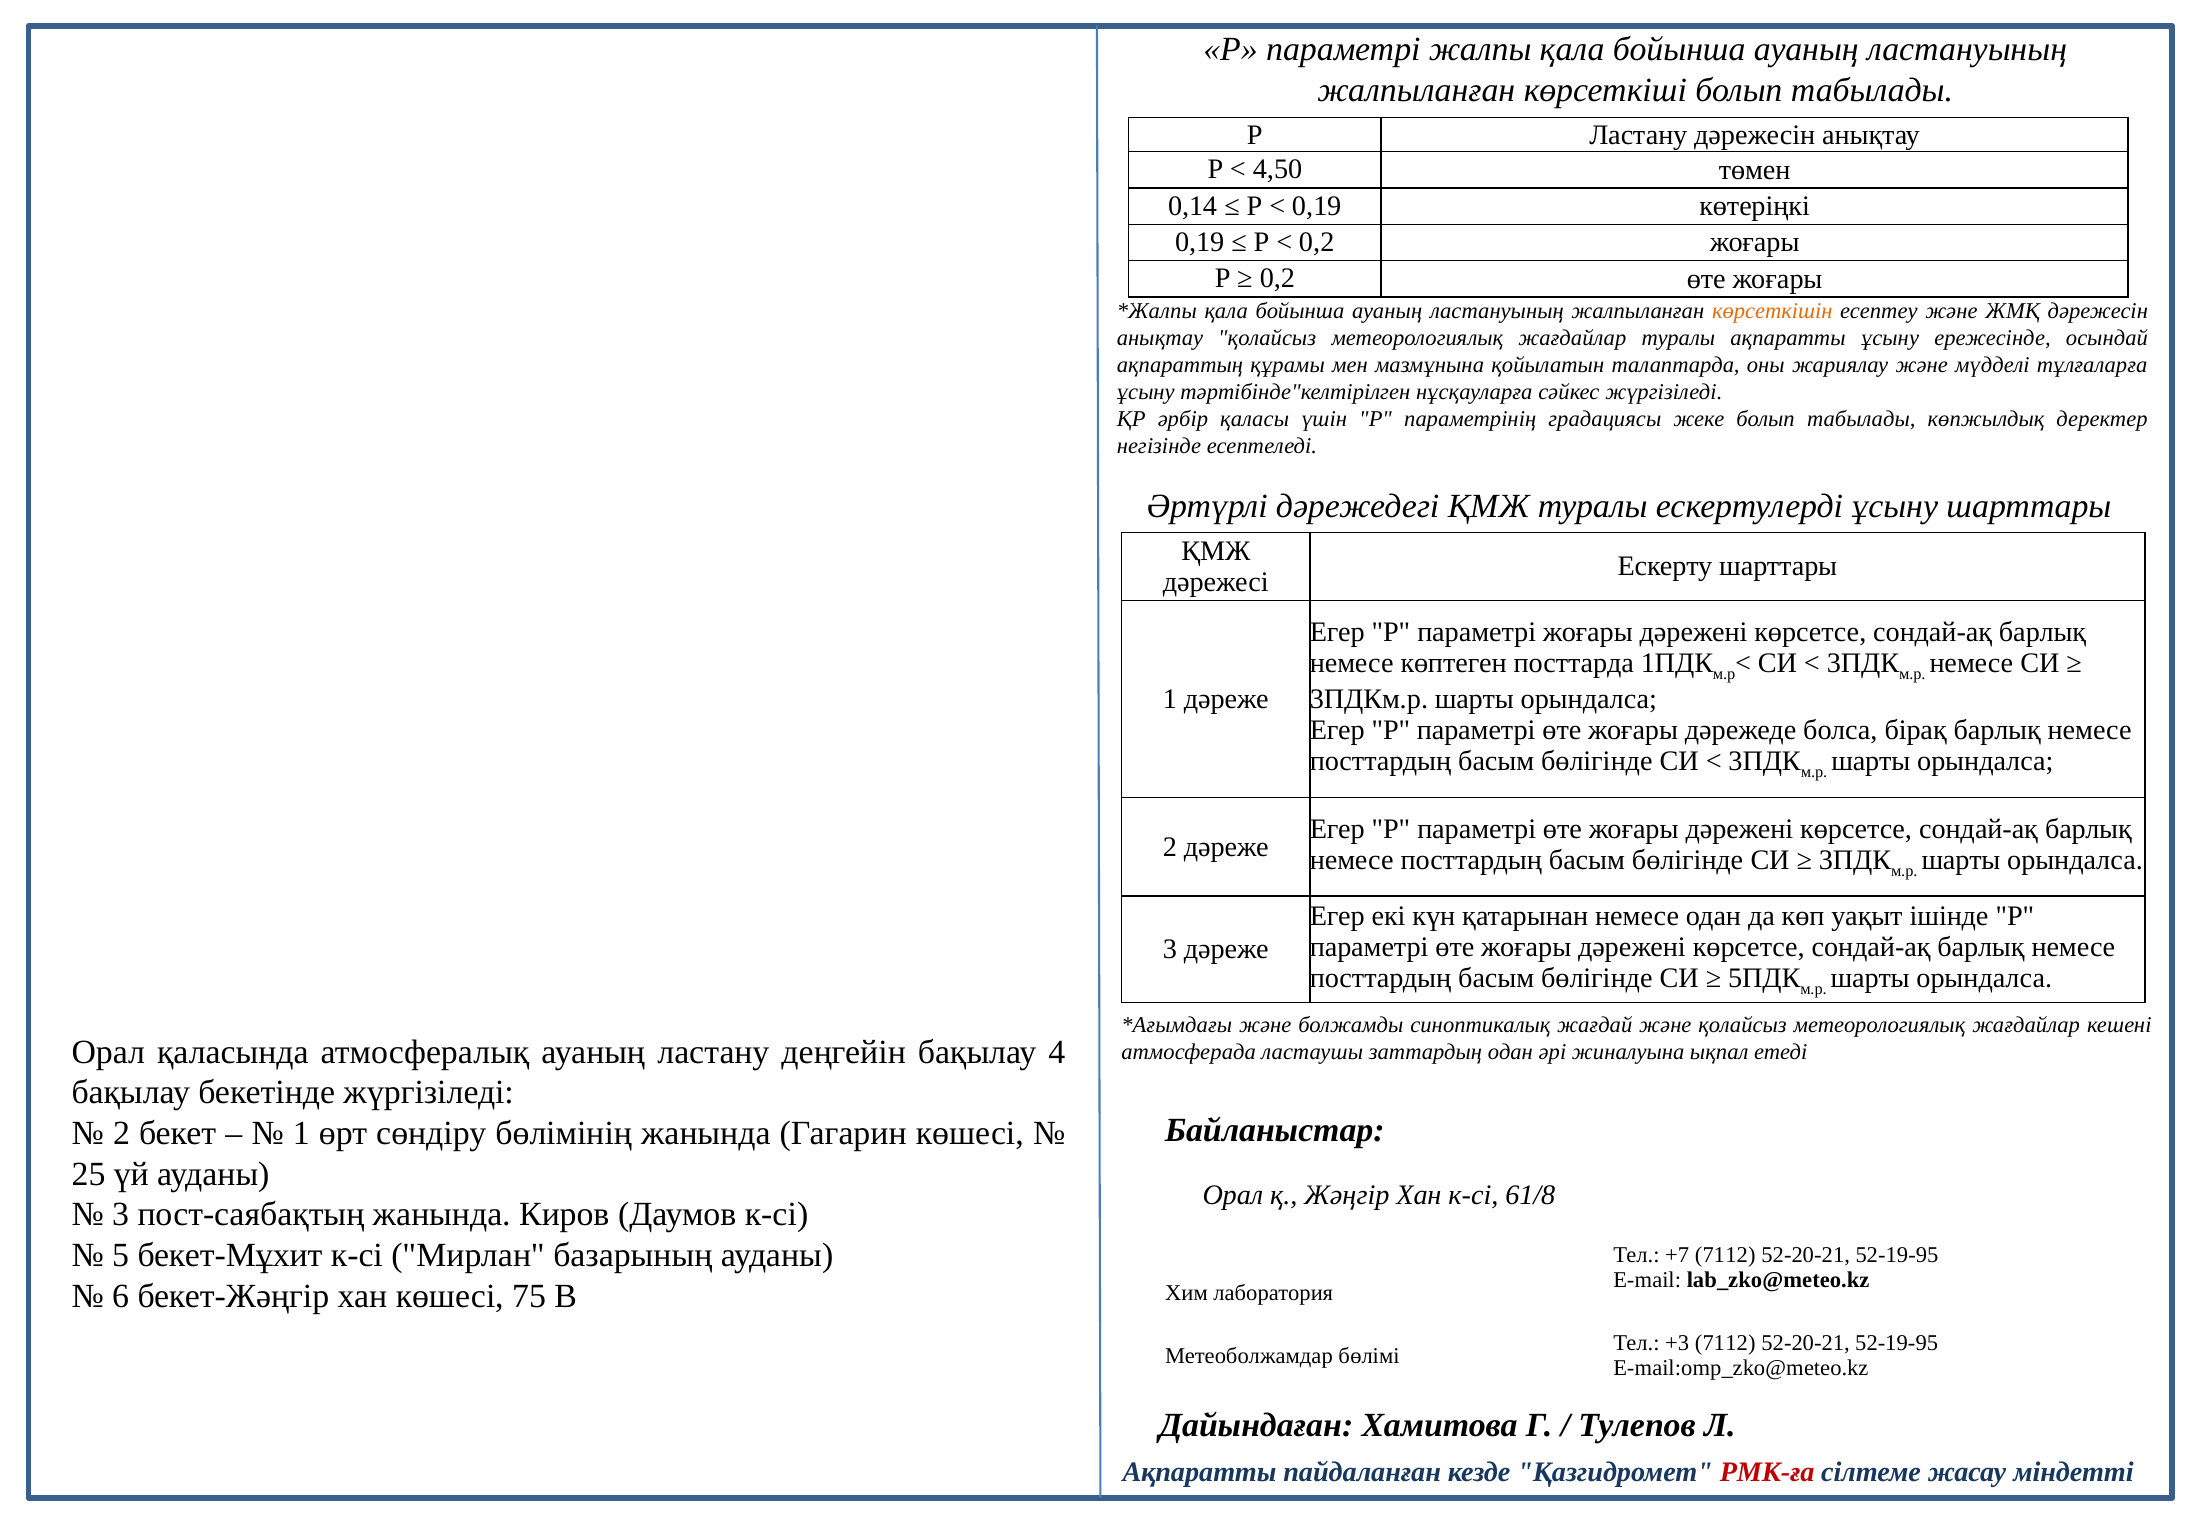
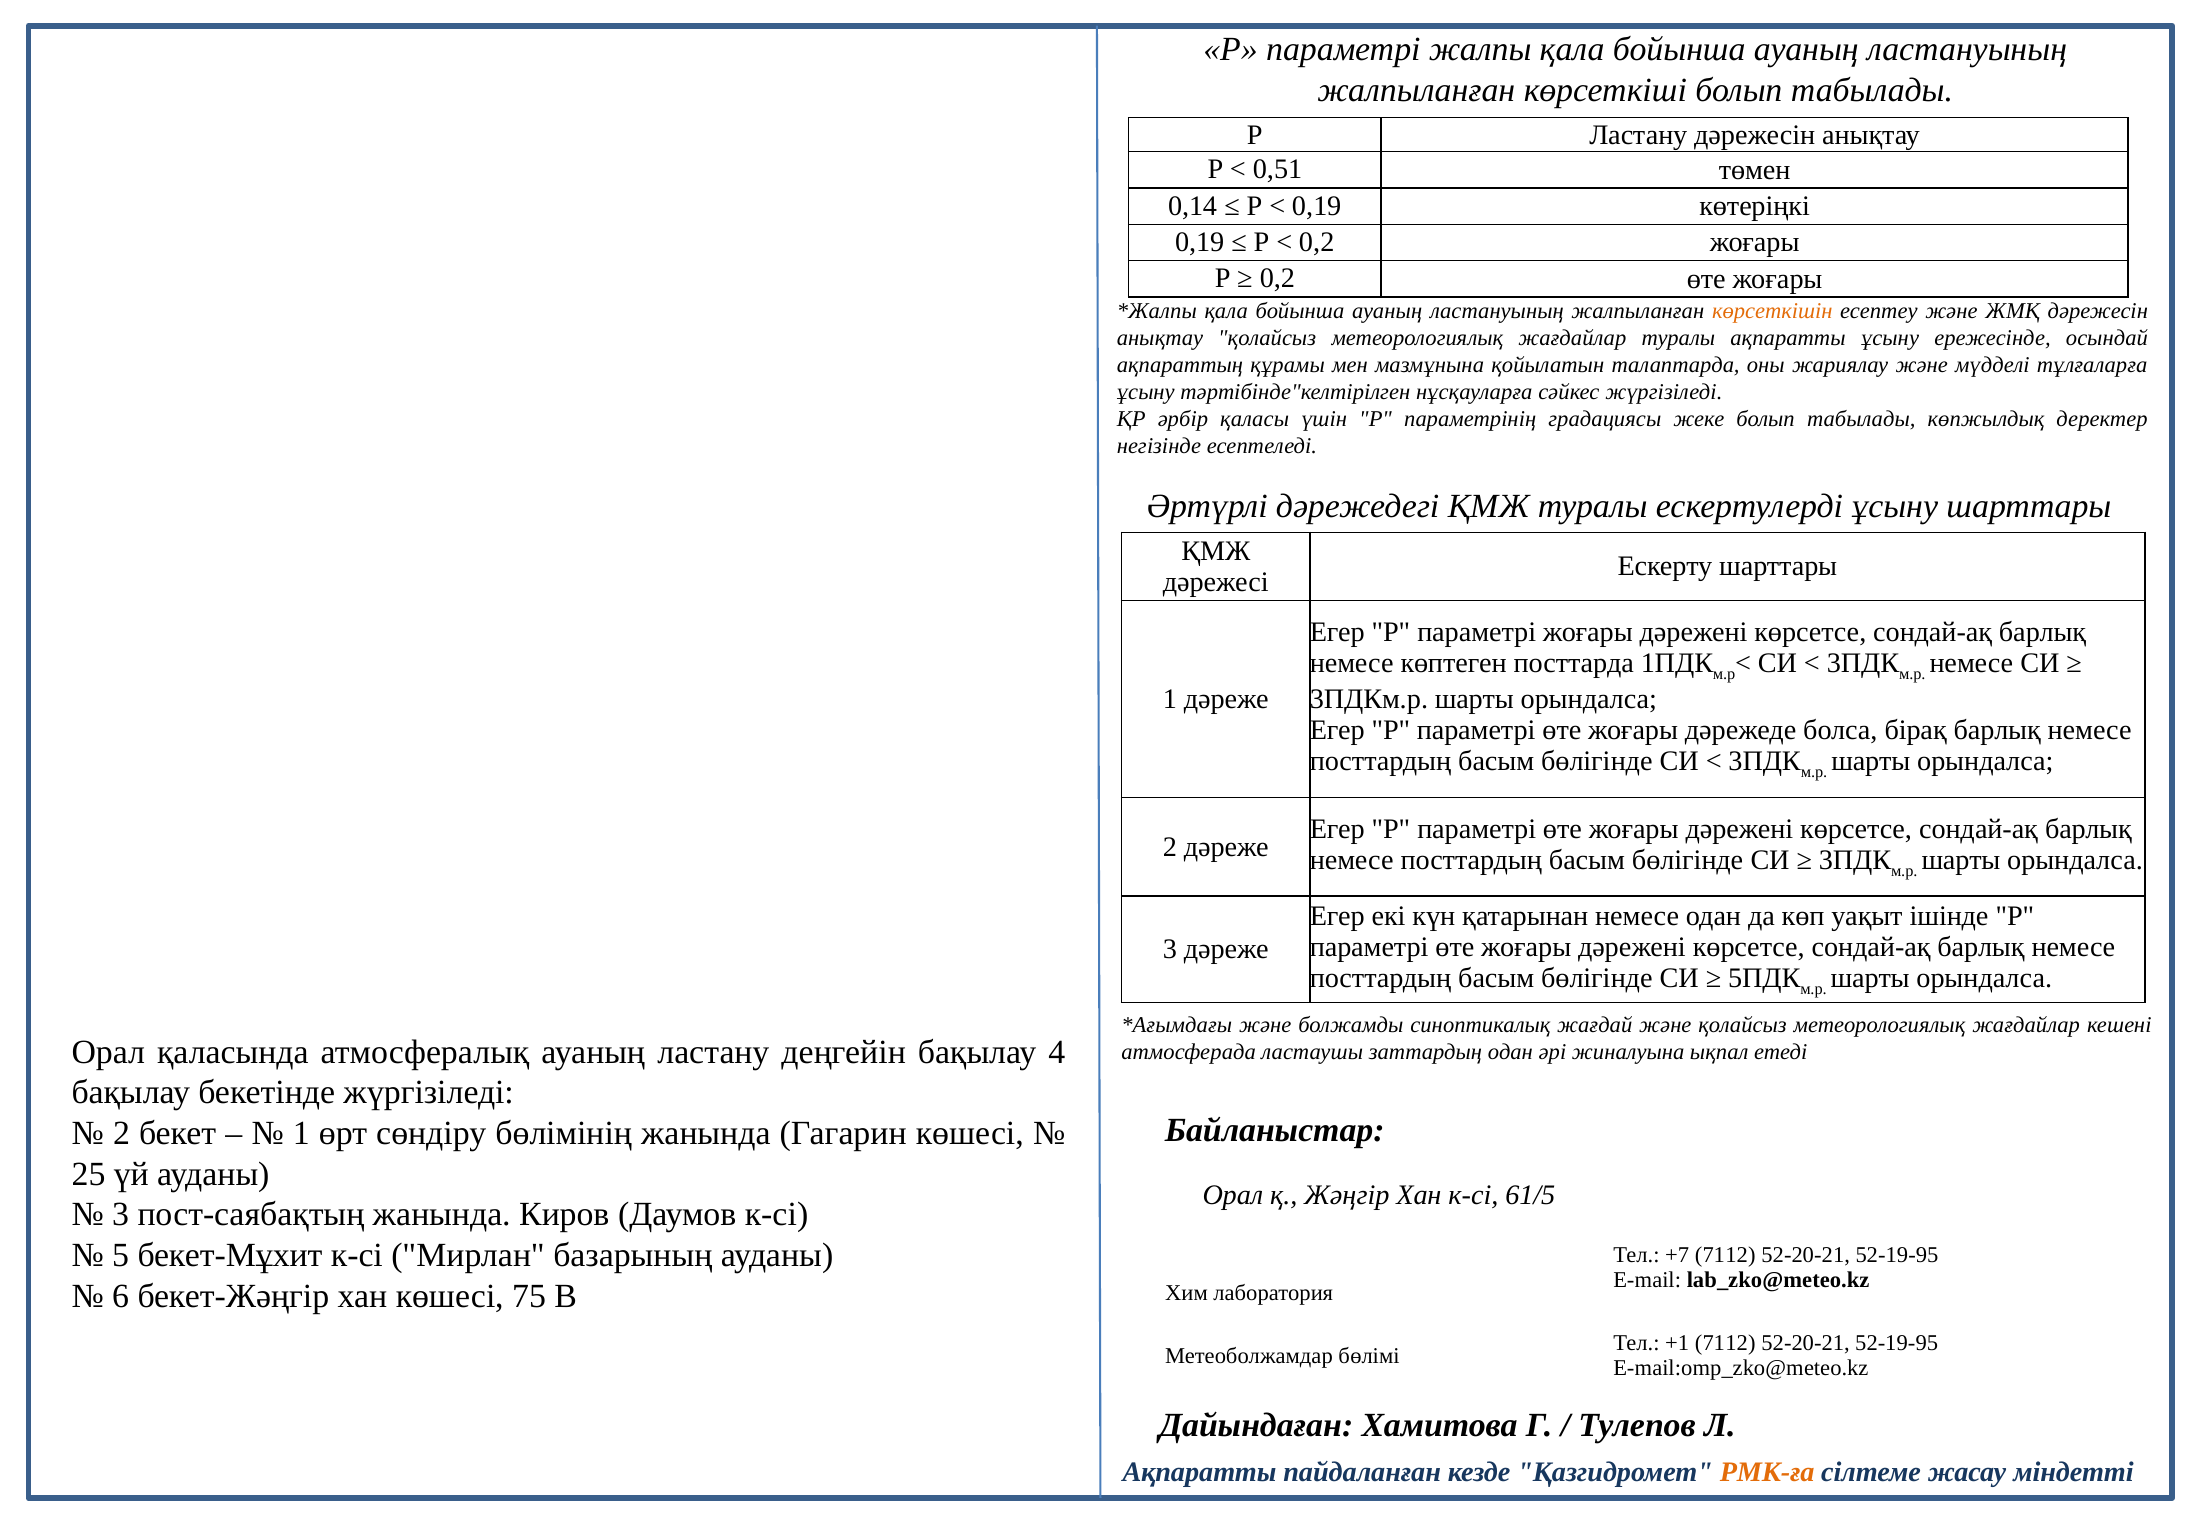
4,50: 4,50 -> 0,51
61/8: 61/8 -> 61/5
+3: +3 -> +1
РМК-ға colour: red -> orange
